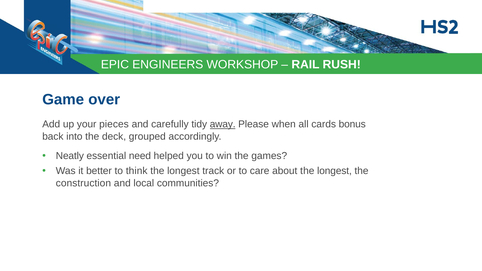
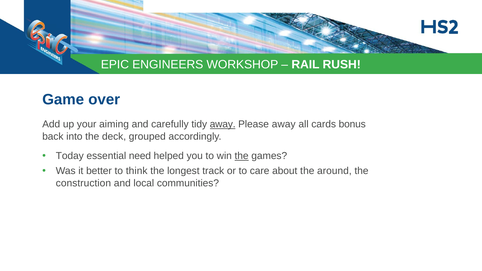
pieces: pieces -> aiming
Please when: when -> away
Neatly: Neatly -> Today
the at (242, 156) underline: none -> present
about the longest: longest -> around
